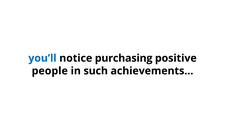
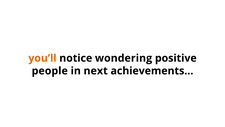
you’ll colour: blue -> orange
purchasing: purchasing -> wondering
such: such -> next
